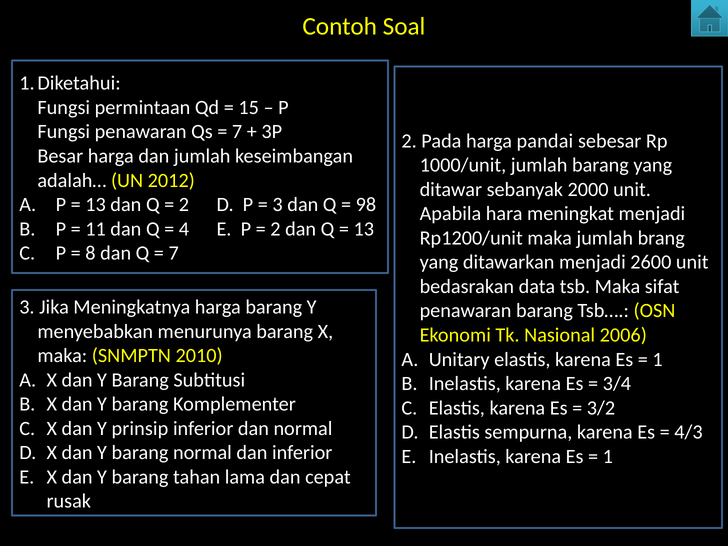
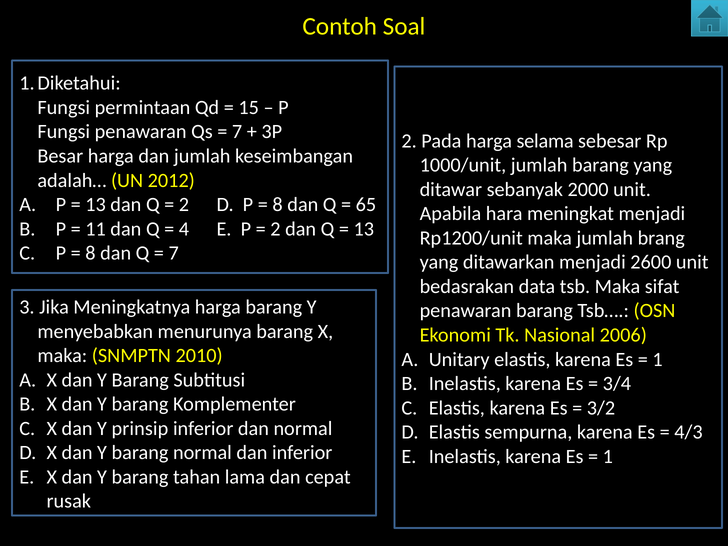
pandai: pandai -> selama
3 at (278, 205): 3 -> 8
98: 98 -> 65
